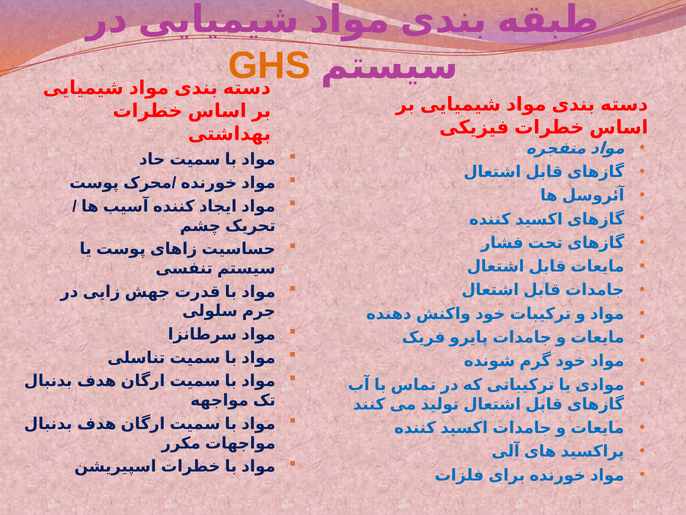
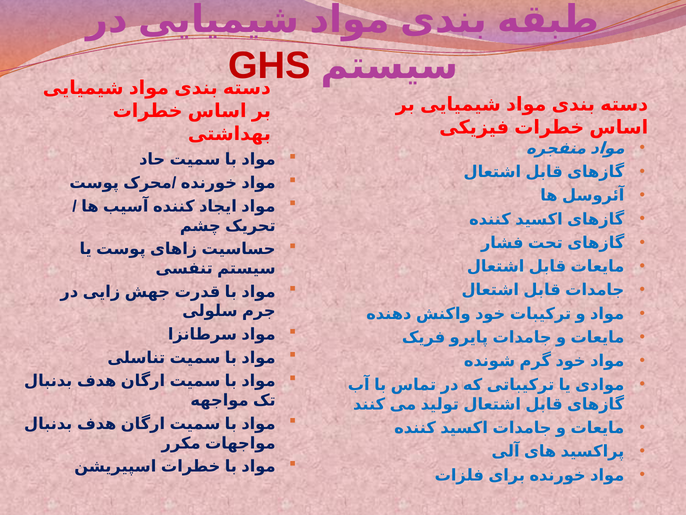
GHS colour: orange -> red
